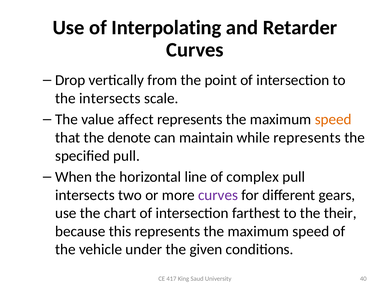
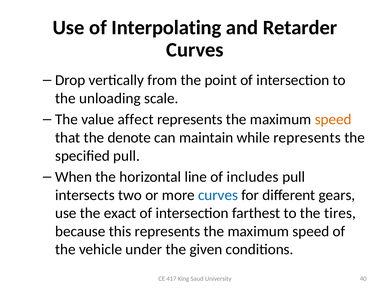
the intersects: intersects -> unloading
complex: complex -> includes
curves at (218, 195) colour: purple -> blue
chart: chart -> exact
their: their -> tires
